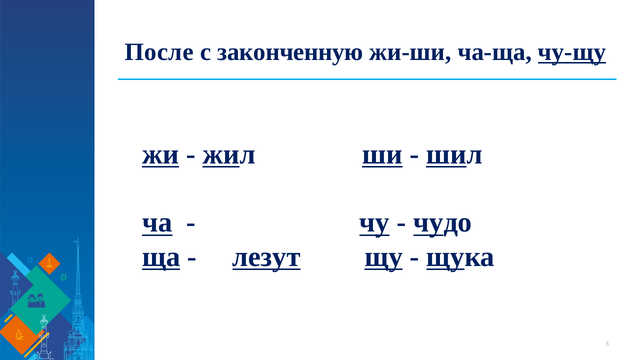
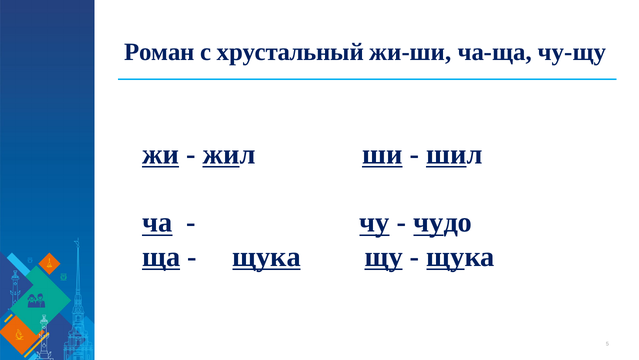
После: После -> Роман
законченную: законченную -> хрустальный
чу-щу underline: present -> none
лезут at (266, 256): лезут -> щука
